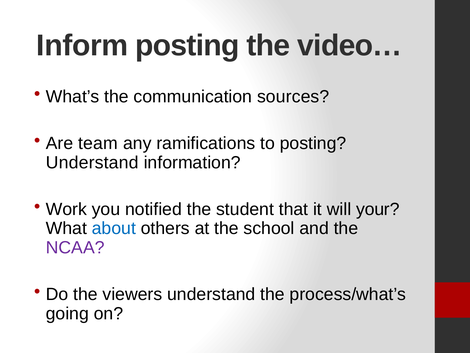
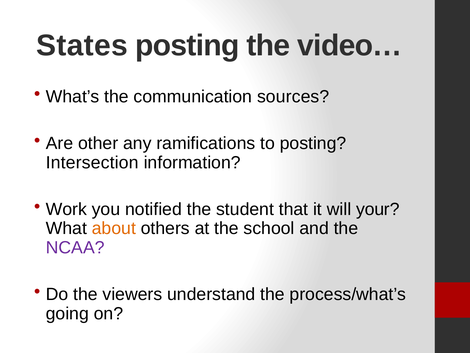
Inform: Inform -> States
team: team -> other
Understand at (92, 162): Understand -> Intersection
about colour: blue -> orange
